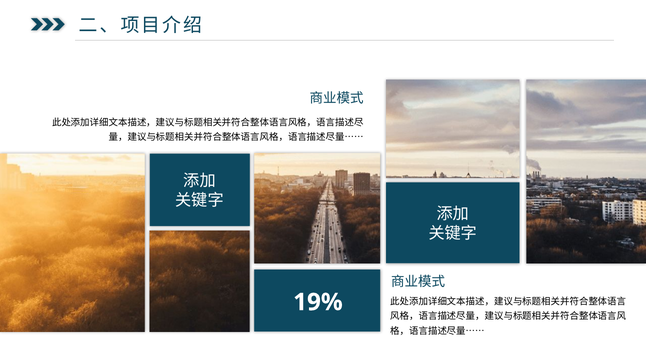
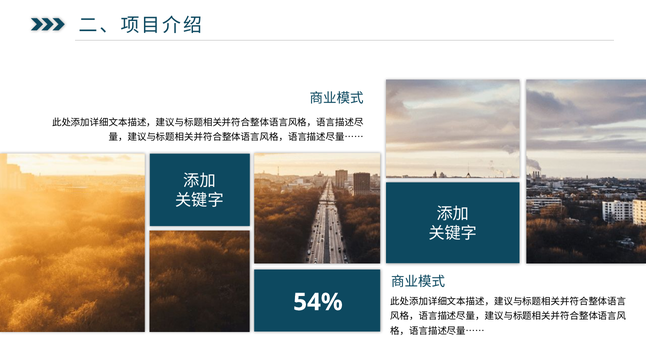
19%: 19% -> 54%
